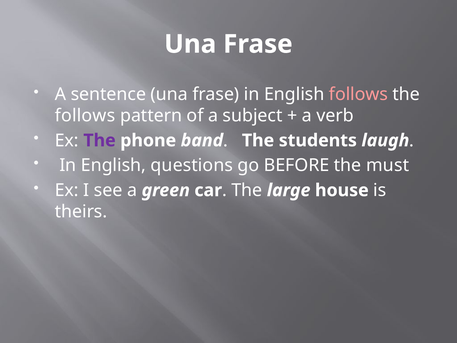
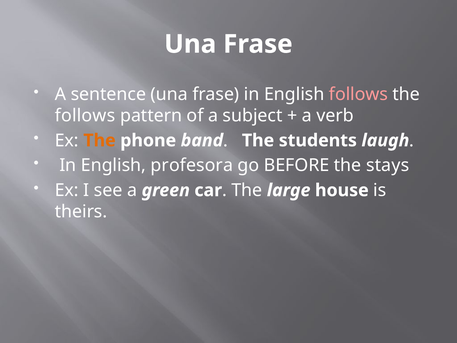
The at (100, 140) colour: purple -> orange
questions: questions -> profesora
must: must -> stays
